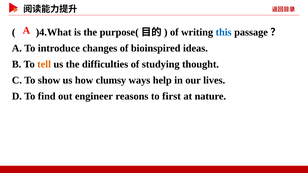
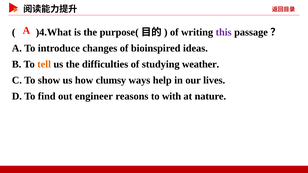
this colour: blue -> purple
thought: thought -> weather
first: first -> with
